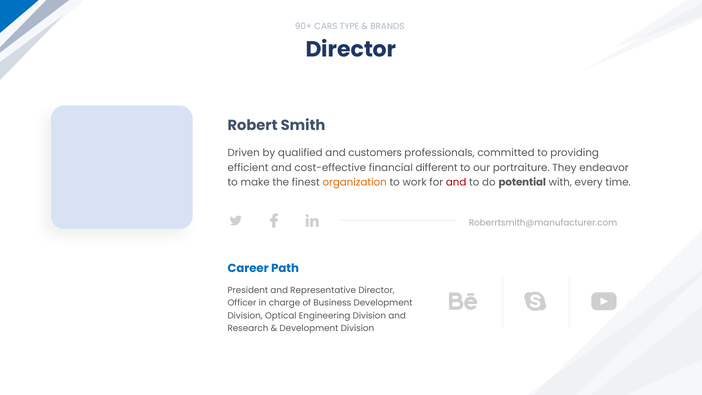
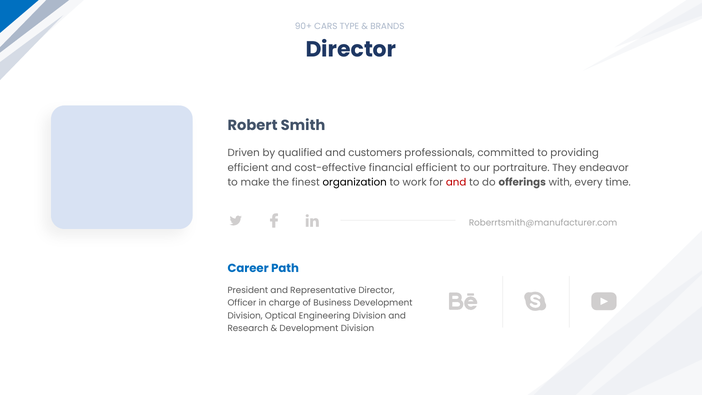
financial different: different -> efficient
organization colour: orange -> black
potential: potential -> offerings
